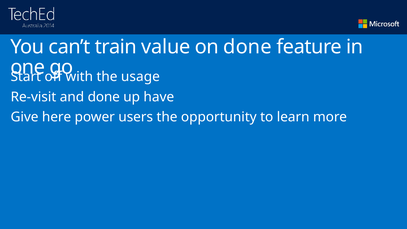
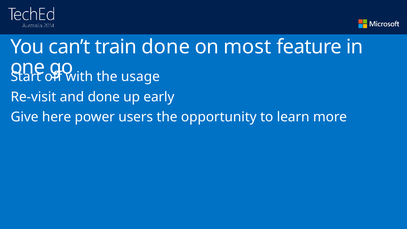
train value: value -> done
on done: done -> most
have: have -> early
